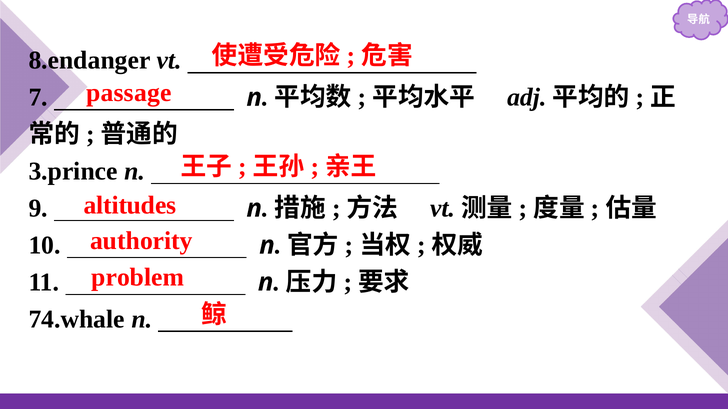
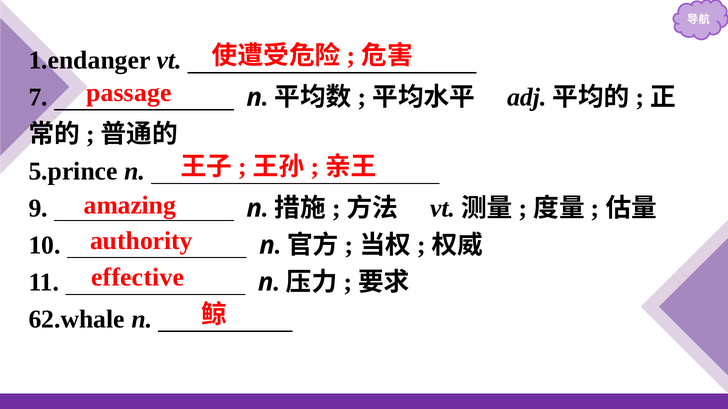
8.endanger: 8.endanger -> 1.endanger
3.prince: 3.prince -> 5.prince
altitudes: altitudes -> amazing
problem: problem -> effective
74.whale: 74.whale -> 62.whale
